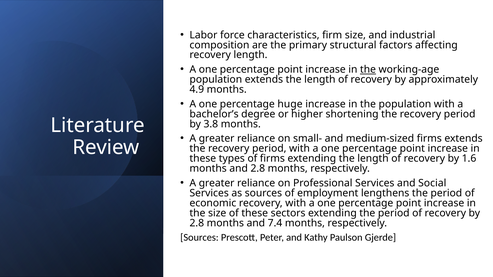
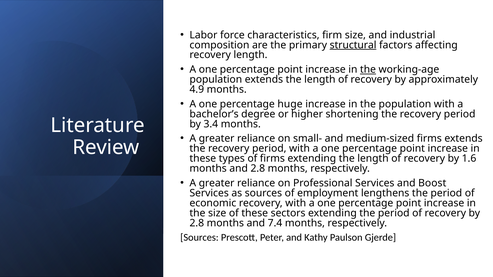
structural underline: none -> present
3.8: 3.8 -> 3.4
Social: Social -> Boost
